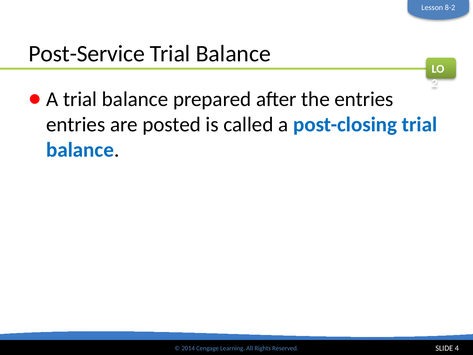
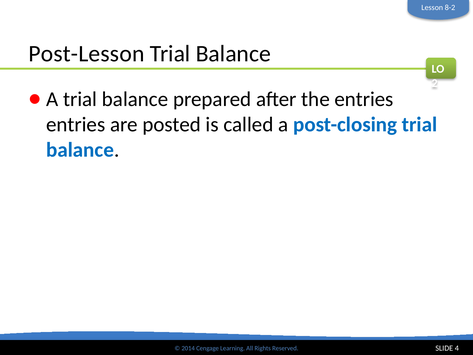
Post-Service: Post-Service -> Post-Lesson
